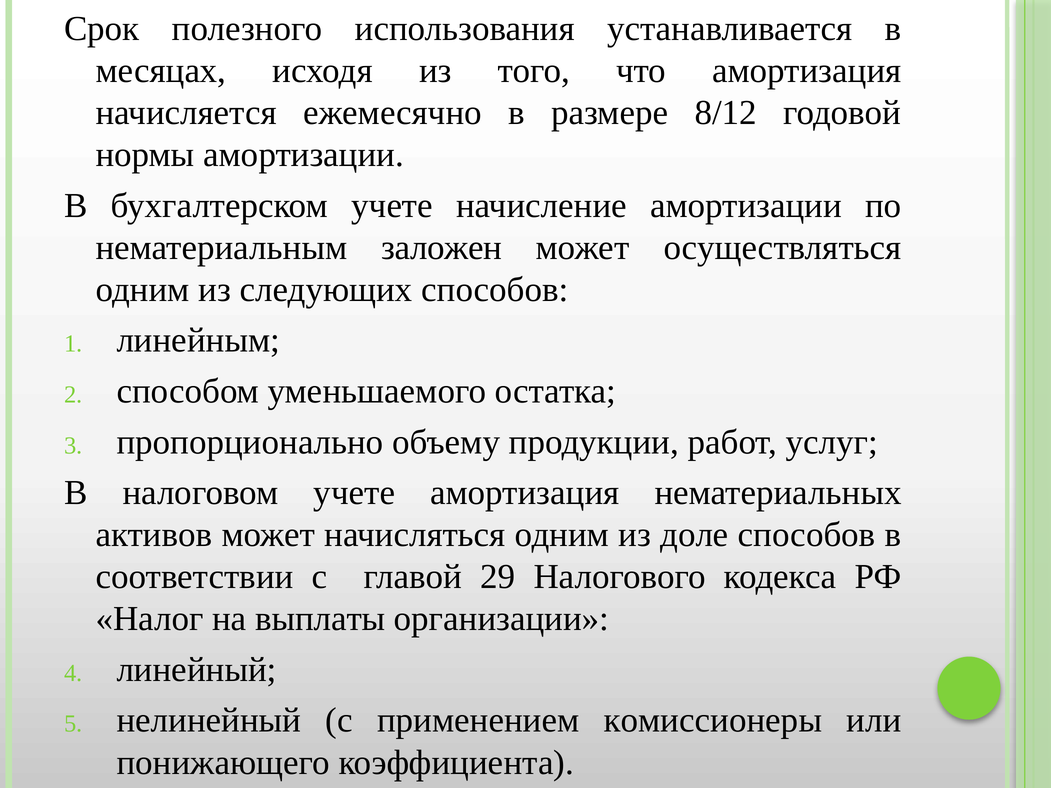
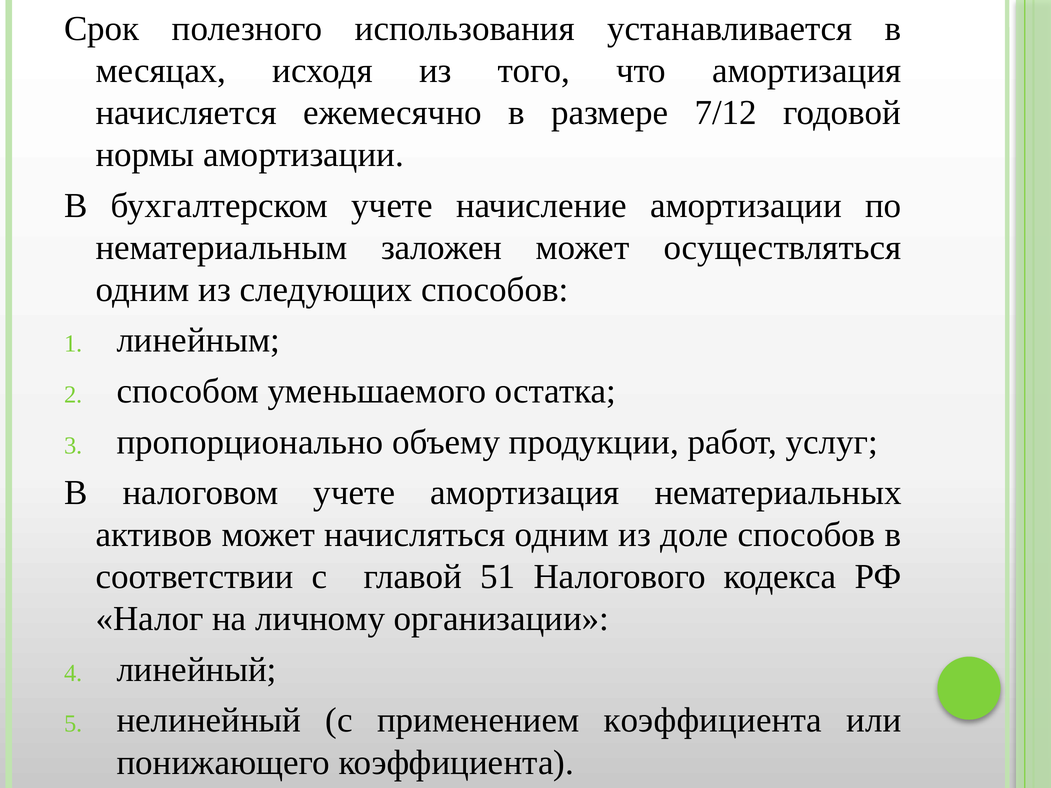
8/12: 8/12 -> 7/12
29: 29 -> 51
выплаты: выплаты -> личному
применением комиссионеры: комиссионеры -> коэффициента
